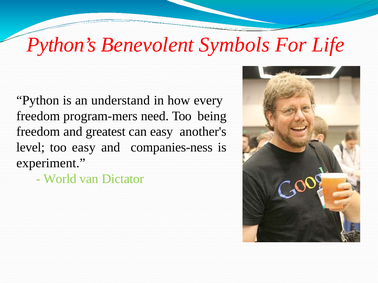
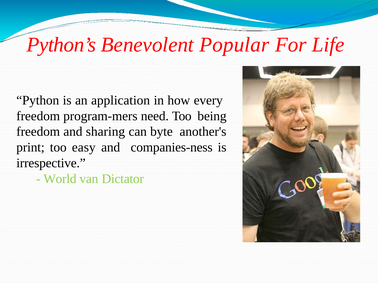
Symbols: Symbols -> Popular
understand: understand -> application
greatest: greatest -> sharing
can easy: easy -> byte
level: level -> print
experiment: experiment -> irrespective
